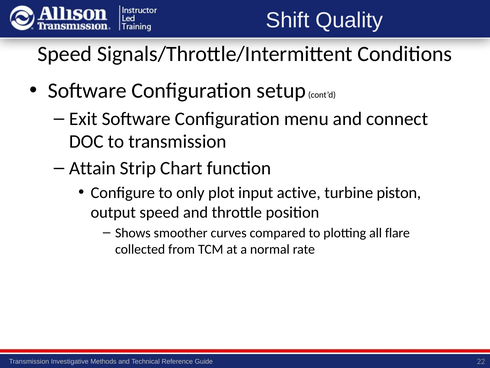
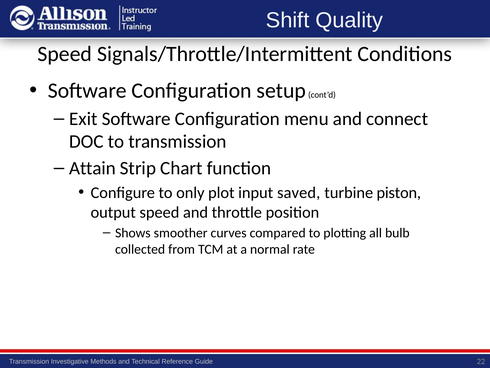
active: active -> saved
flare: flare -> bulb
